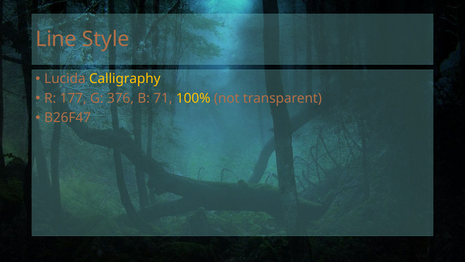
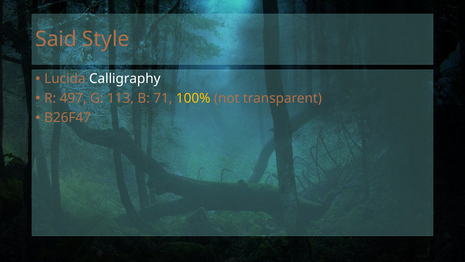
Line: Line -> Said
Calligraphy colour: yellow -> white
177: 177 -> 497
376: 376 -> 113
